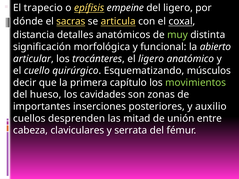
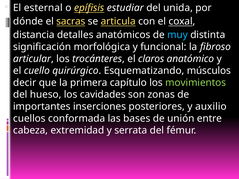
trapecio: trapecio -> esternal
empeine: empeine -> estudiar
del ligero: ligero -> unida
muy colour: light green -> light blue
abierto: abierto -> fibroso
el ligero: ligero -> claros
desprenden: desprenden -> conformada
mitad: mitad -> bases
claviculares: claviculares -> extremidad
